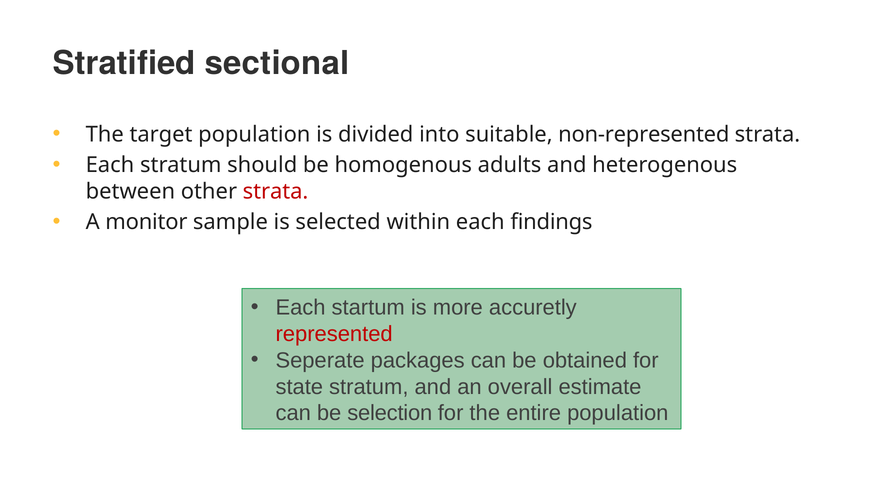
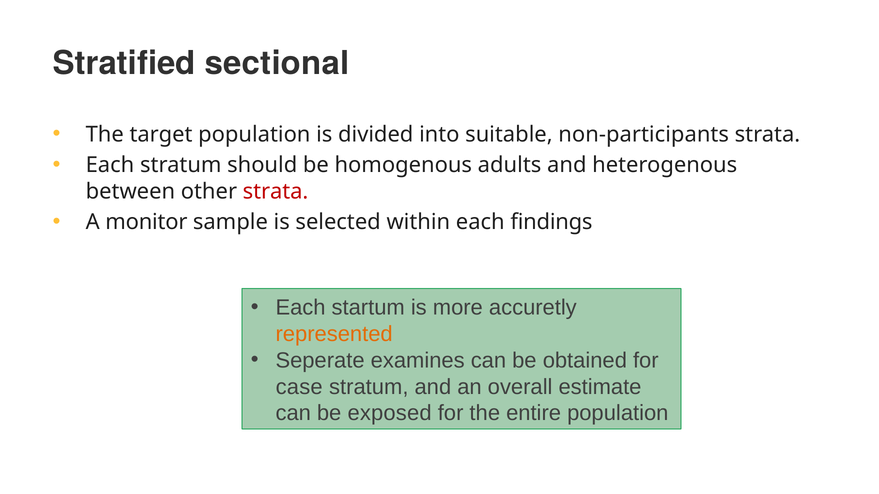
non-represented: non-represented -> non-participants
represented colour: red -> orange
packages: packages -> examines
state: state -> case
selection: selection -> exposed
